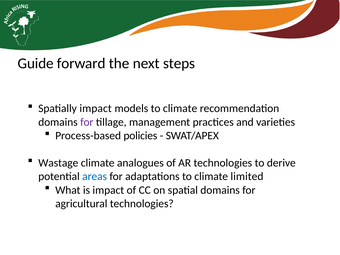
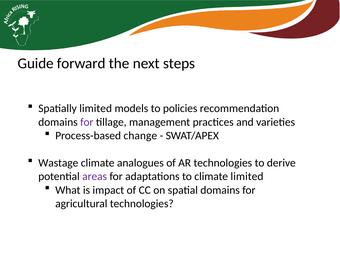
Spatially impact: impact -> limited
models to climate: climate -> policies
policies: policies -> change
areas colour: blue -> purple
